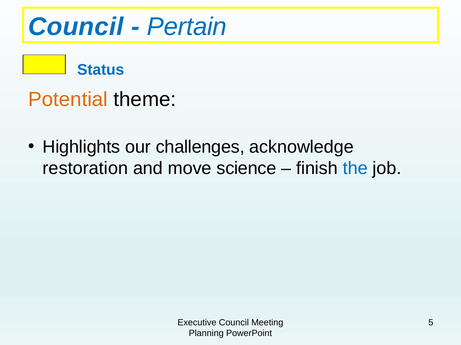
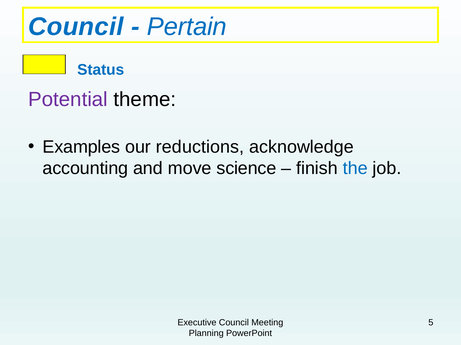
Potential colour: orange -> purple
Highlights: Highlights -> Examples
challenges: challenges -> reductions
restoration: restoration -> accounting
